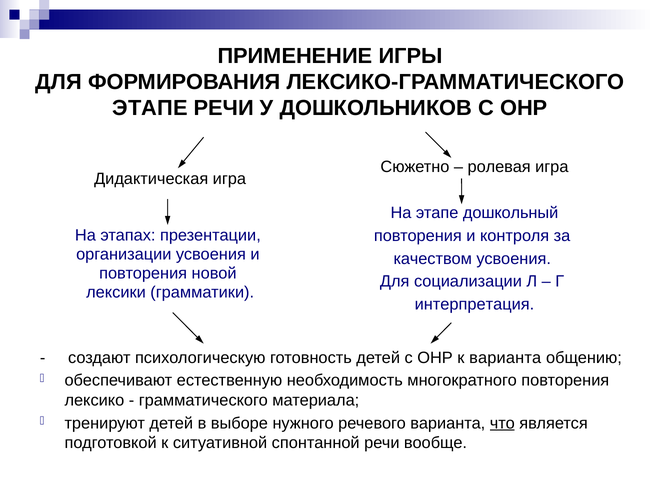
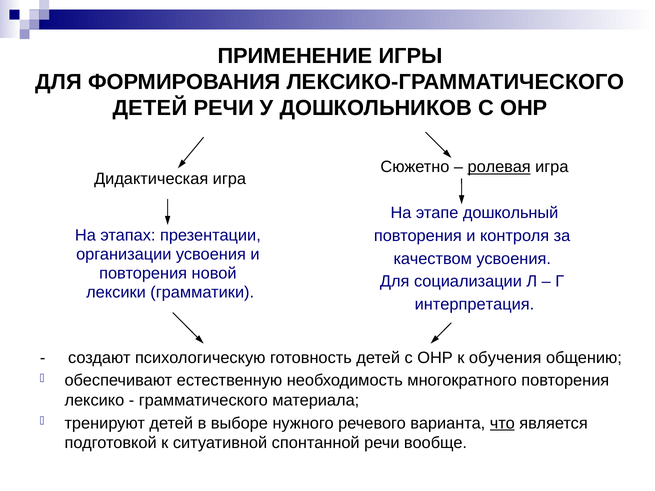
ЭТАПЕ at (150, 108): ЭТАПЕ -> ДЕТЕЙ
ролевая underline: none -> present
к варианта: варианта -> обучения
